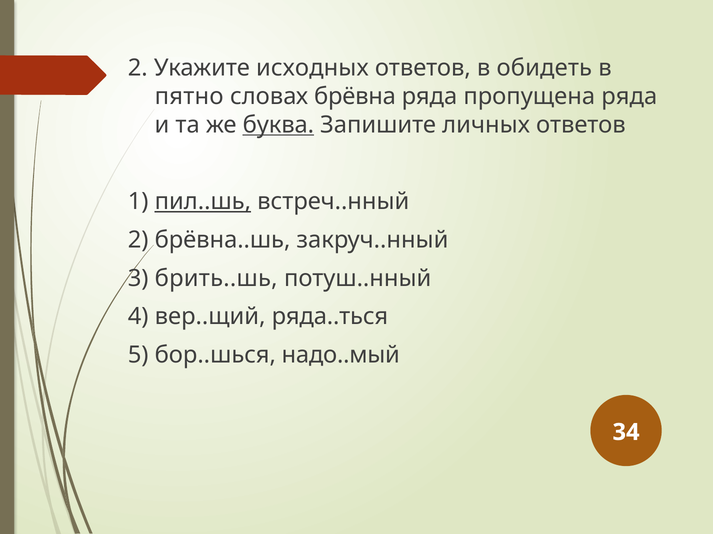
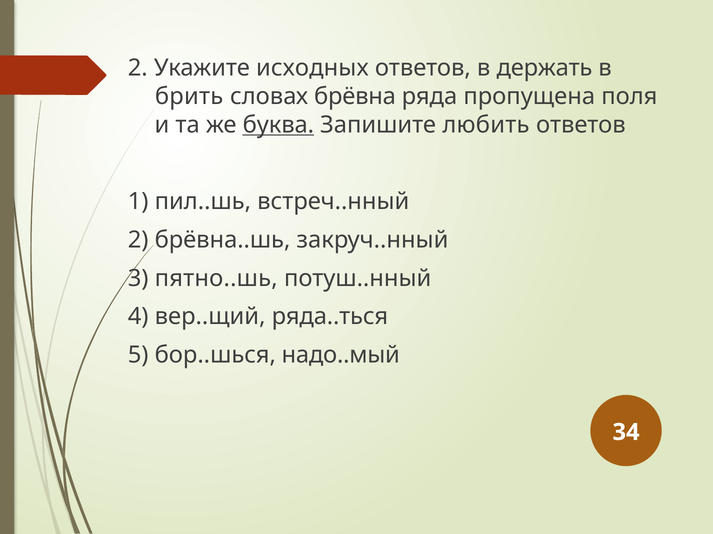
обидеть: обидеть -> держать
пятно: пятно -> брить
пропущена ряда: ряда -> поля
личных: личных -> любить
пил..шь underline: present -> none
брить..шь: брить..шь -> пятно..шь
